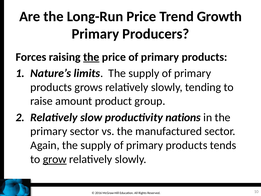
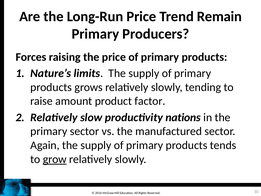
Growth: Growth -> Remain
the at (91, 57) underline: present -> none
group: group -> factor
